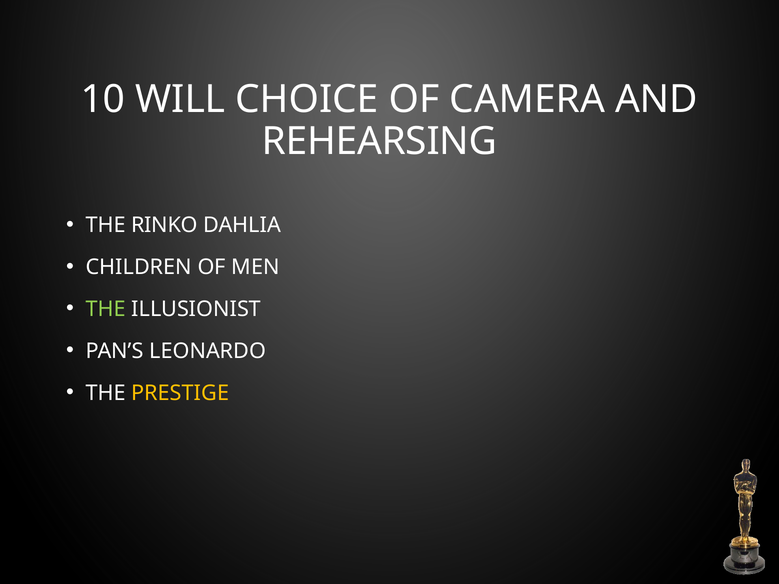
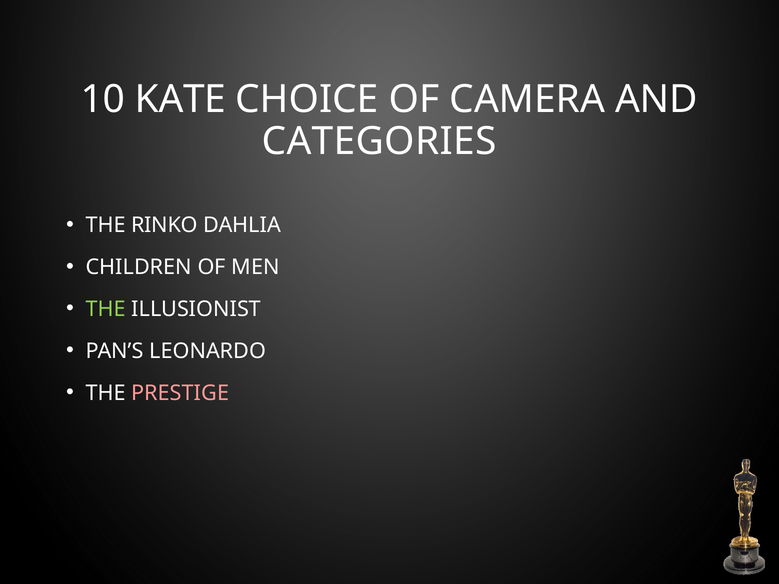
WILL: WILL -> KATE
REHEARSING: REHEARSING -> CATEGORIES
PRESTIGE colour: yellow -> pink
